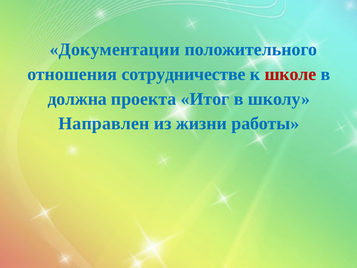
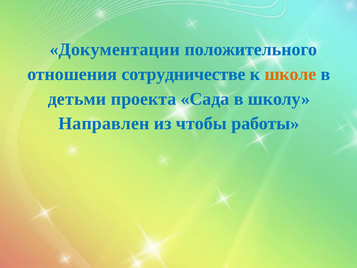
школе colour: red -> orange
должна: должна -> детьми
Итог: Итог -> Сада
жизни: жизни -> чтобы
